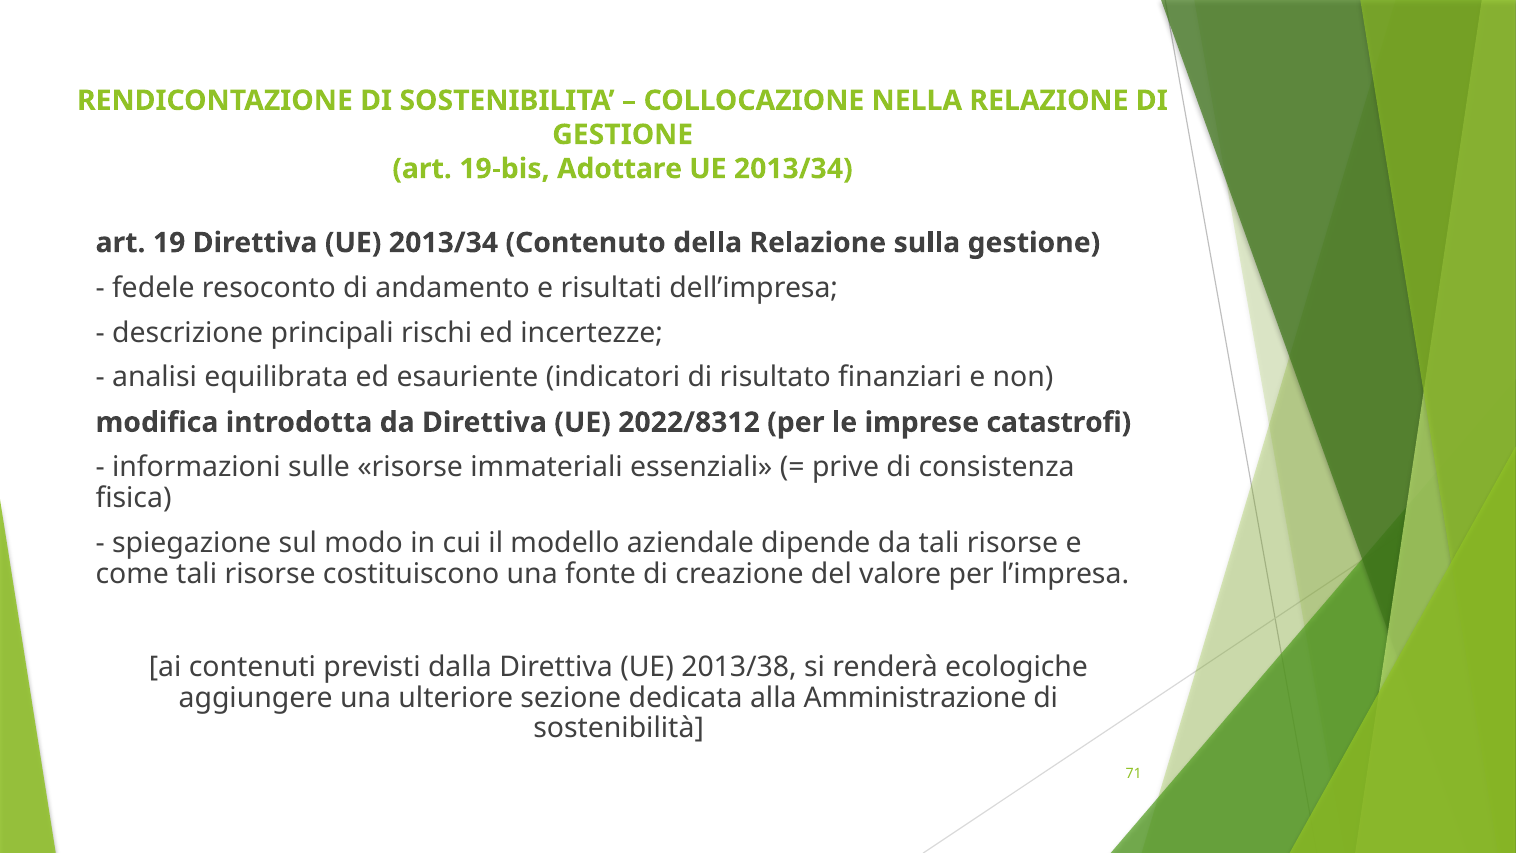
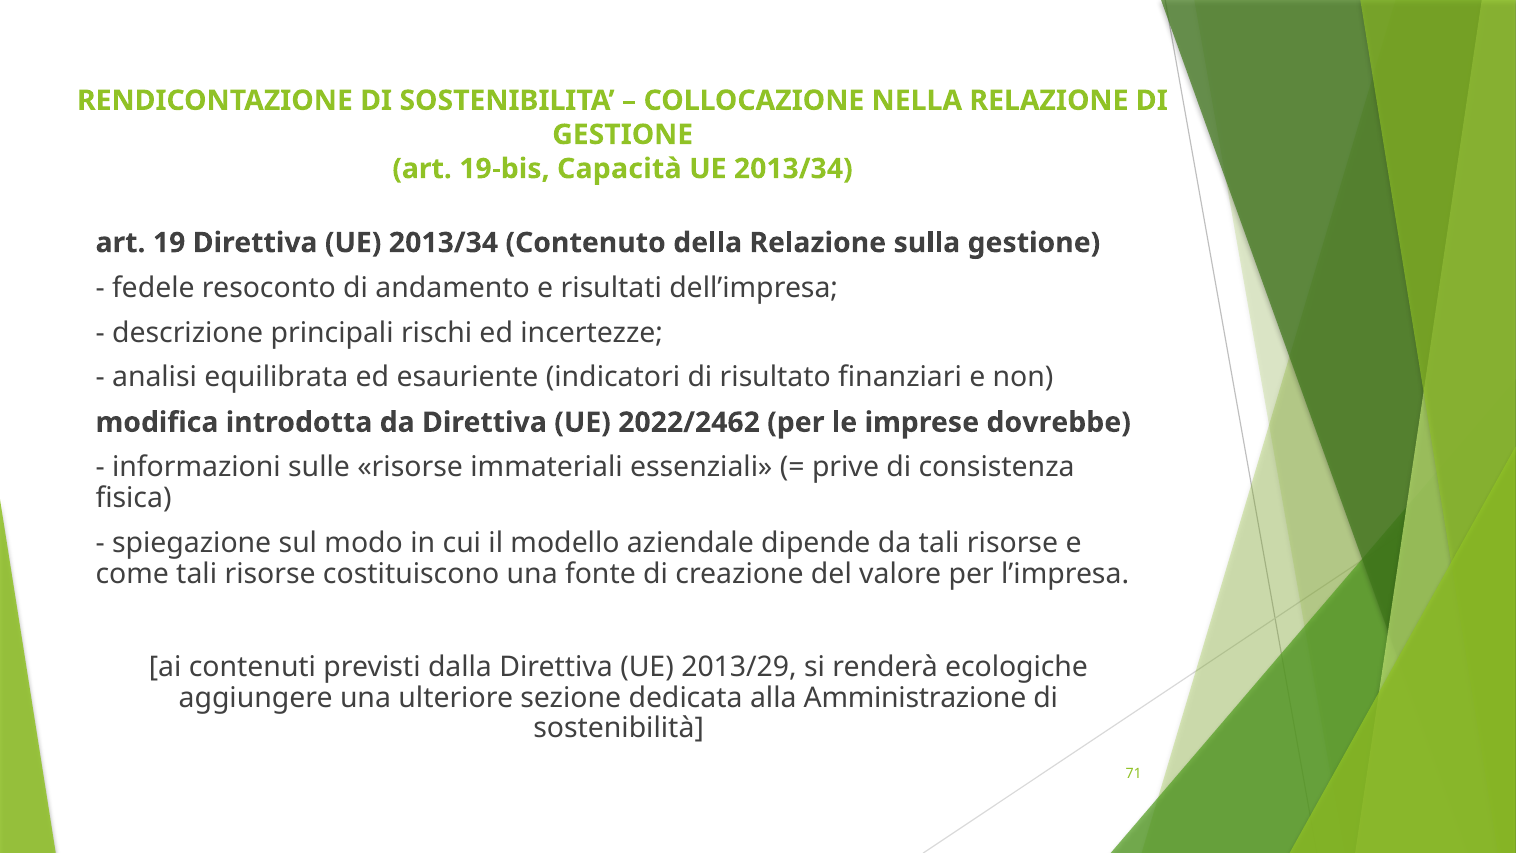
Adottare: Adottare -> Capacità
2022/8312: 2022/8312 -> 2022/2462
catastrofi: catastrofi -> dovrebbe
2013/38: 2013/38 -> 2013/29
